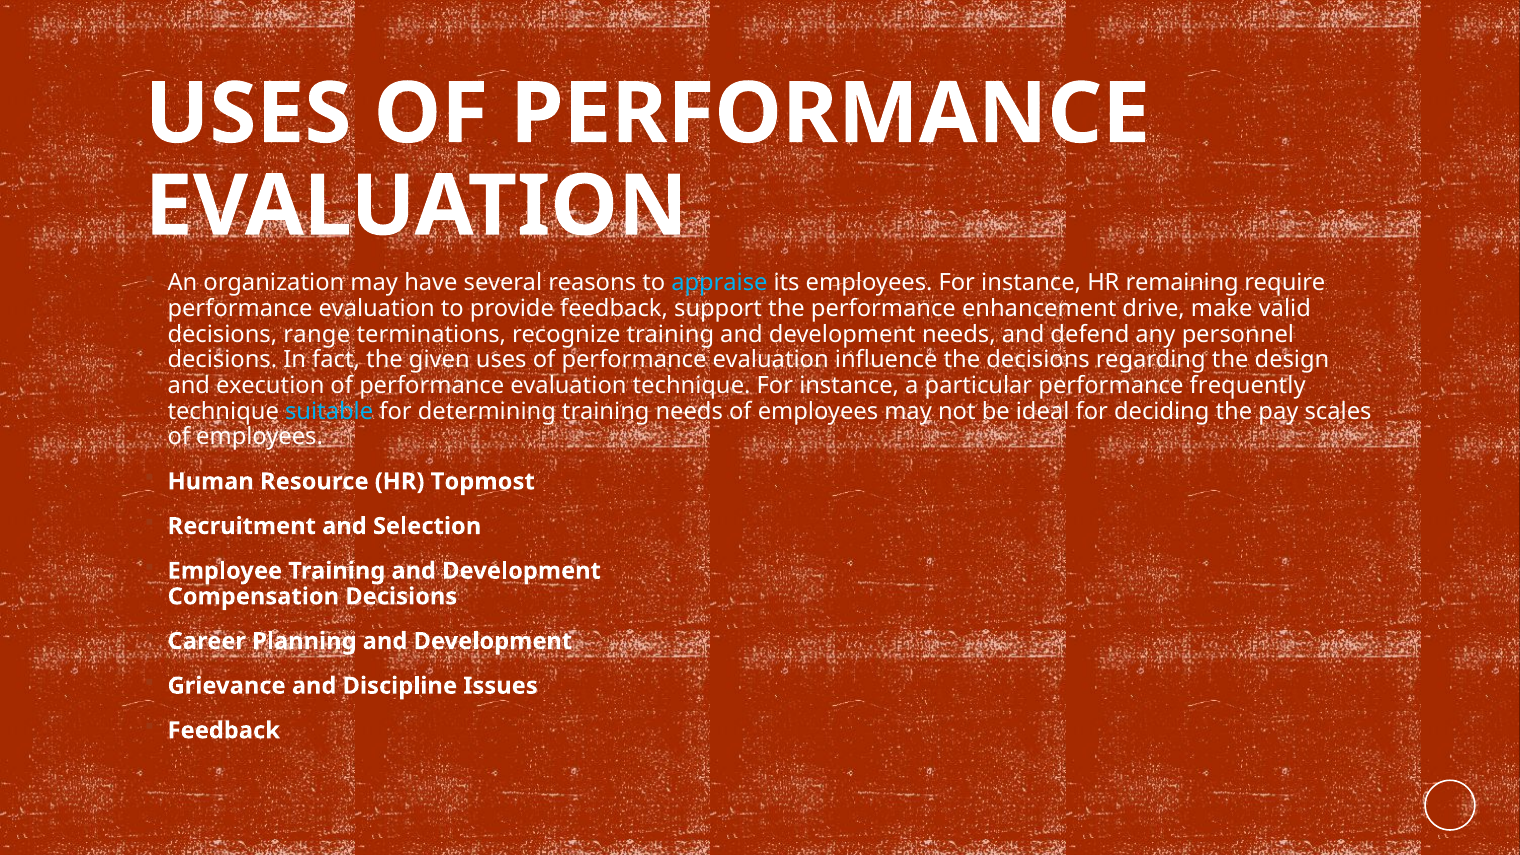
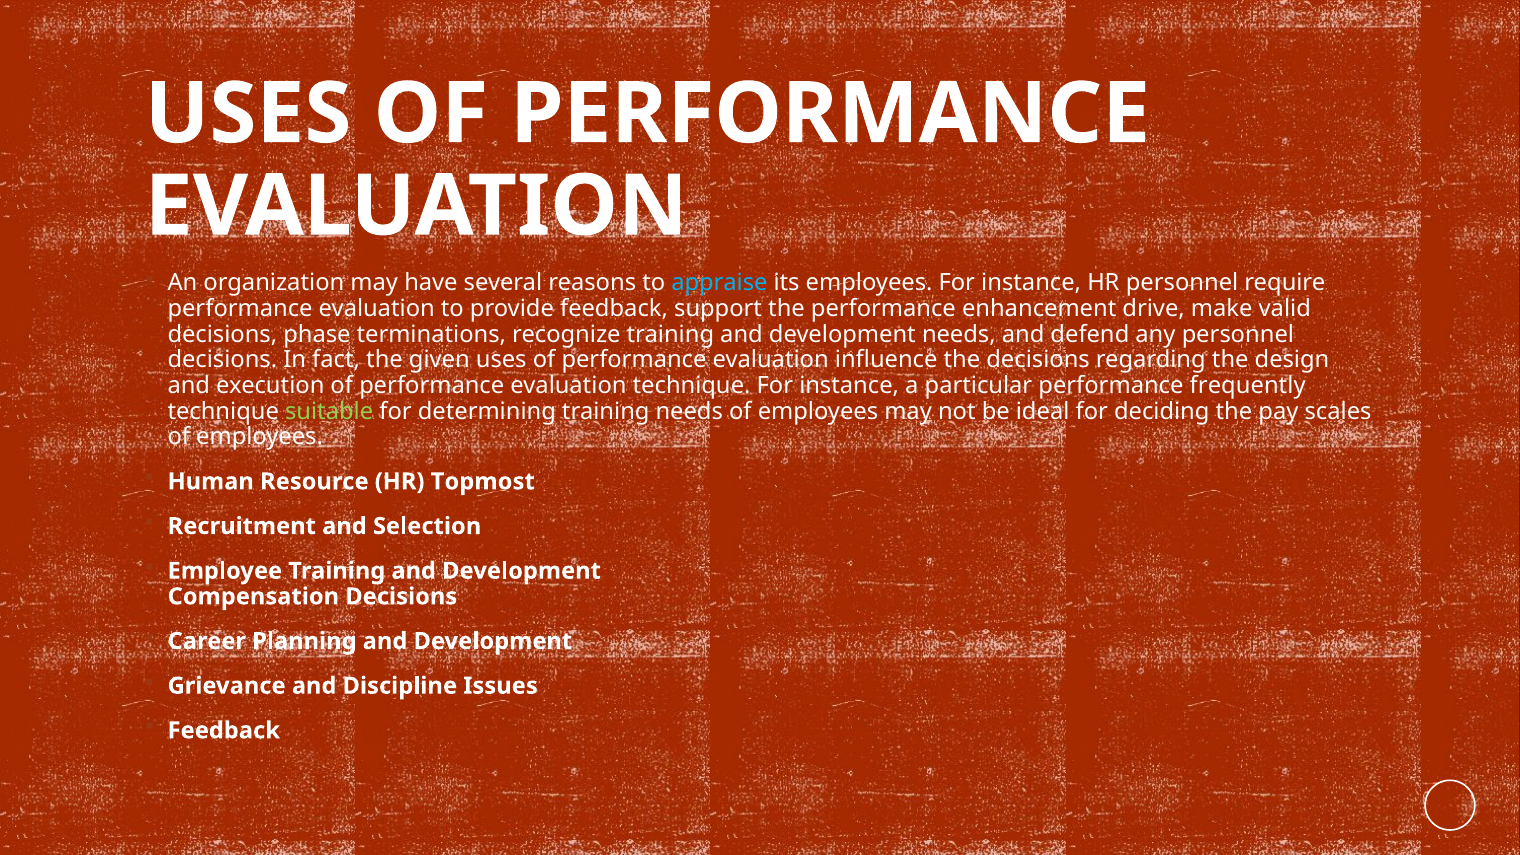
HR remaining: remaining -> personnel
range: range -> phase
suitable colour: light blue -> light green
